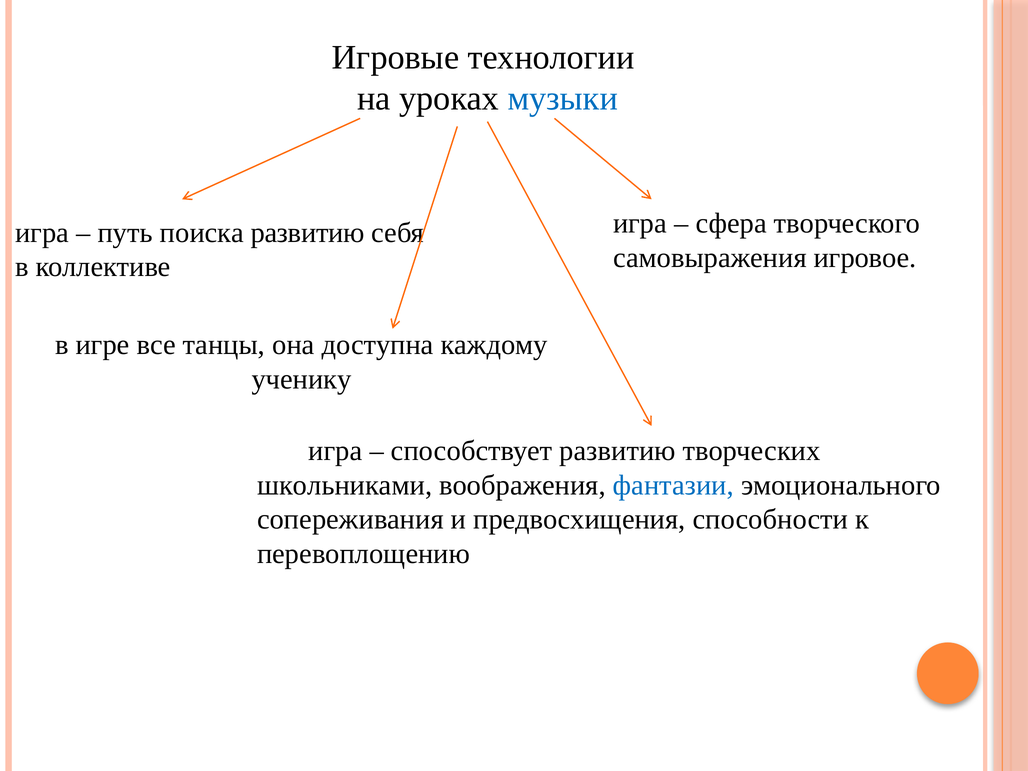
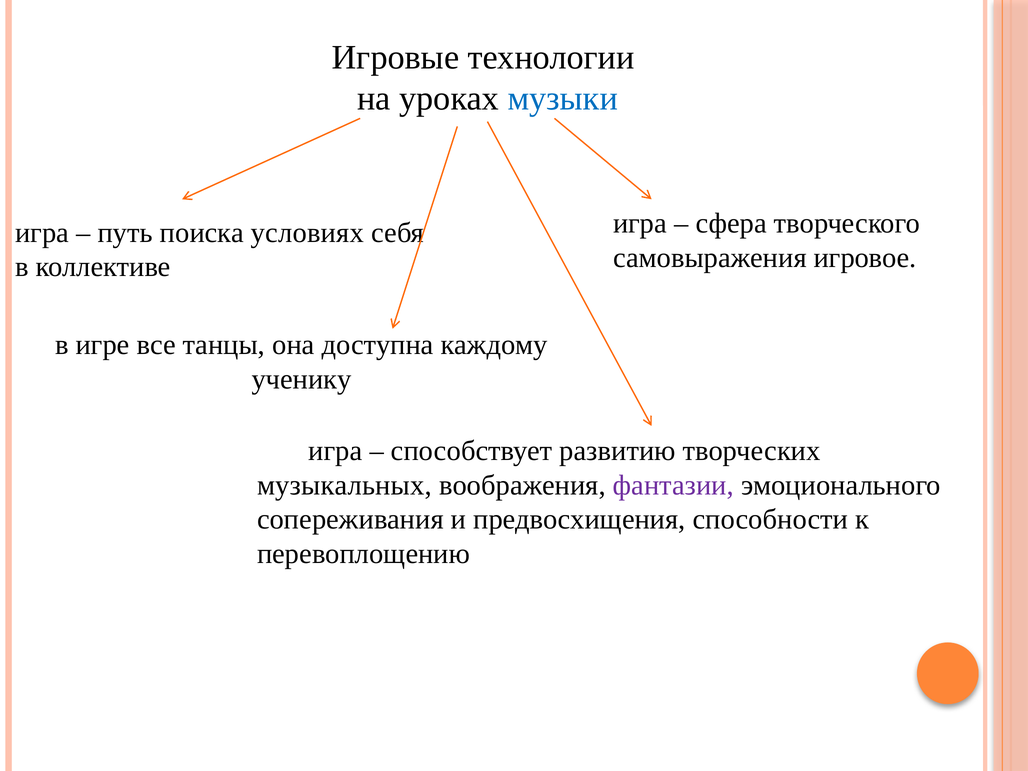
поиска развитию: развитию -> условиях
школьниками: школьниками -> музыкальных
фантазии colour: blue -> purple
